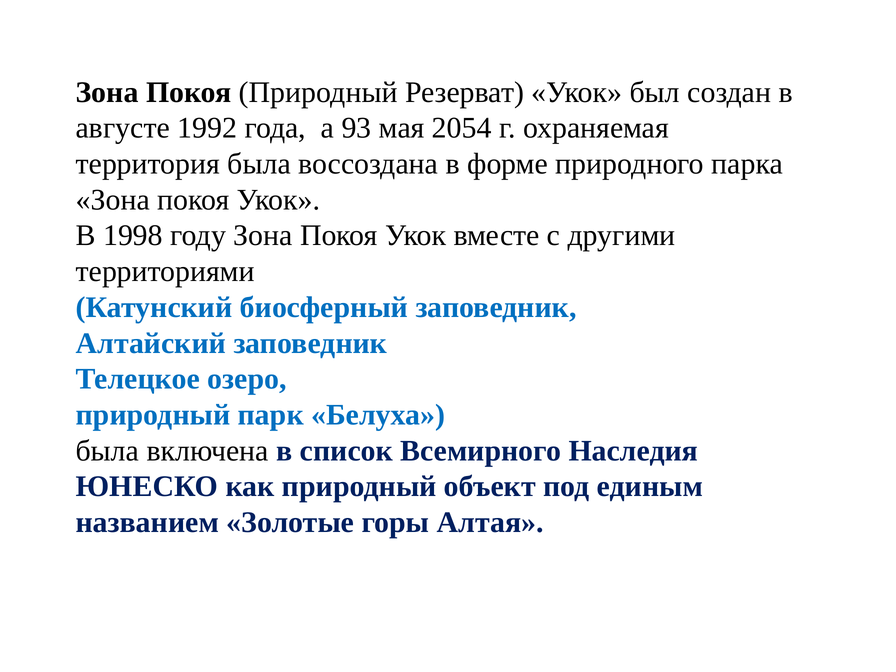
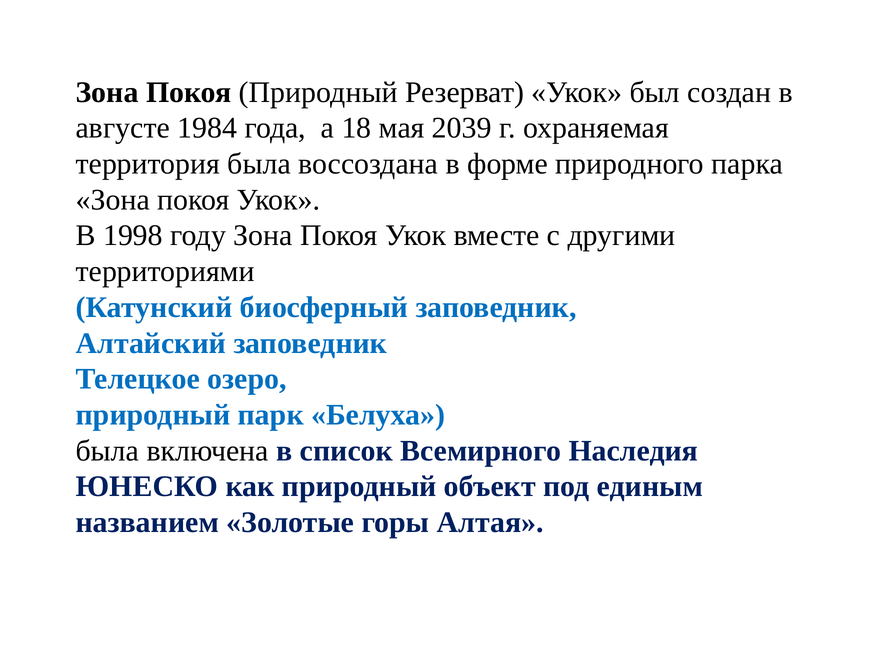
1992: 1992 -> 1984
93: 93 -> 18
2054: 2054 -> 2039
